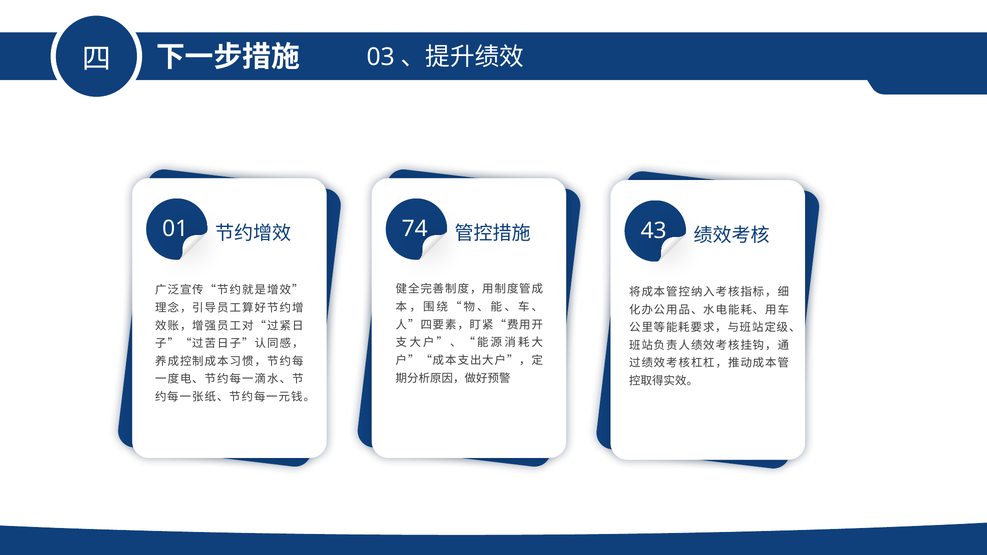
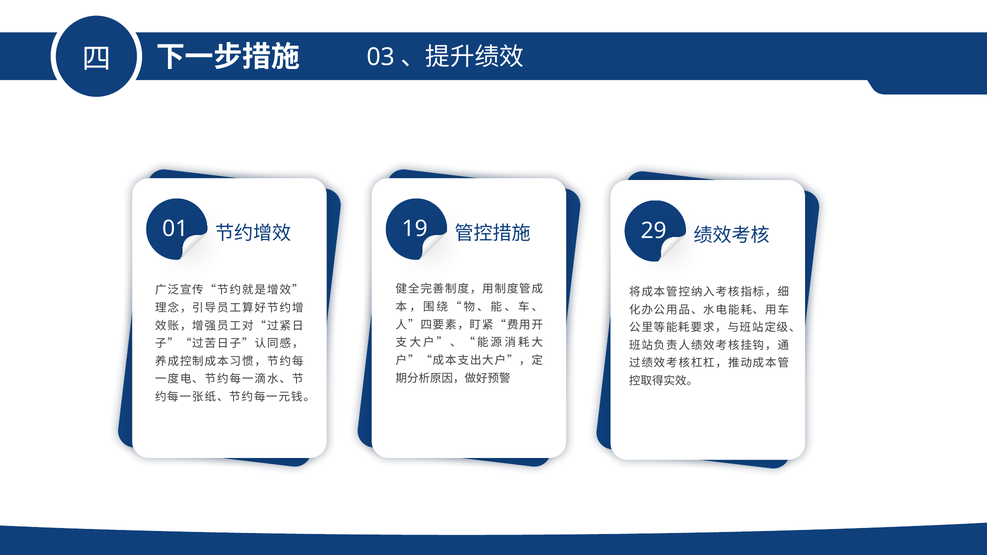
74: 74 -> 19
43: 43 -> 29
